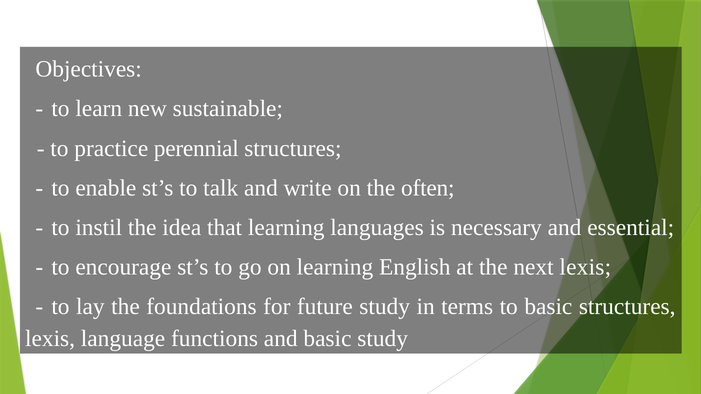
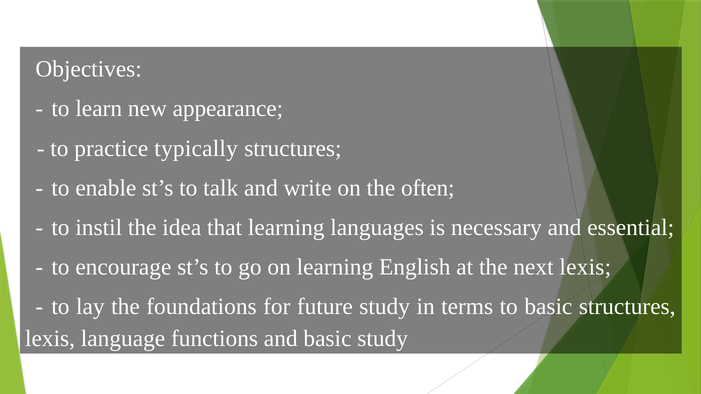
sustainable: sustainable -> appearance
perennial: perennial -> typically
